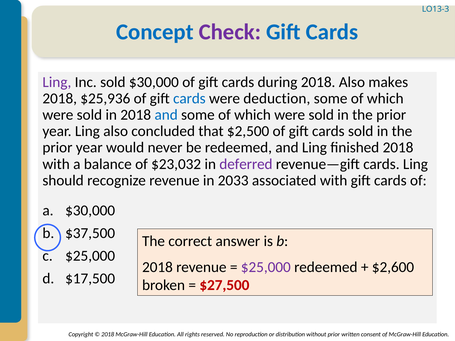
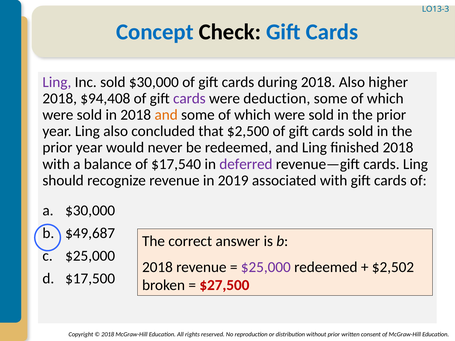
Check colour: purple -> black
makes: makes -> higher
$25,936: $25,936 -> $94,408
cards at (189, 99) colour: blue -> purple
and at (166, 115) colour: blue -> orange
$23,032: $23,032 -> $17,540
2033: 2033 -> 2019
$37,500: $37,500 -> $49,687
$2,600: $2,600 -> $2,502
